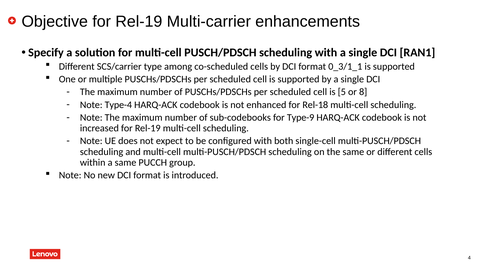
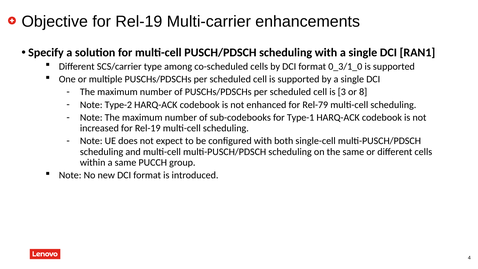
0_3/1_1: 0_3/1_1 -> 0_3/1_0
5: 5 -> 3
Type-4: Type-4 -> Type-2
Rel-18: Rel-18 -> Rel-79
Type-9: Type-9 -> Type-1
